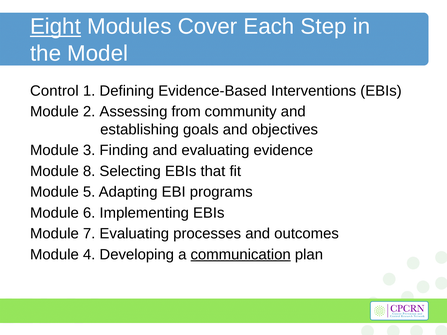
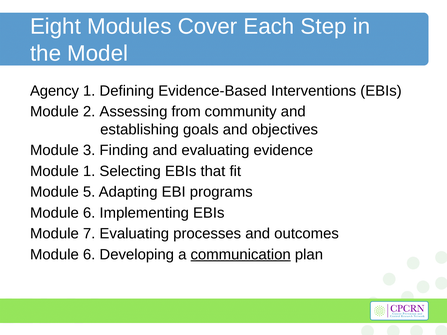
Eight underline: present -> none
Control: Control -> Agency
Module 8: 8 -> 1
4 at (89, 255): 4 -> 6
